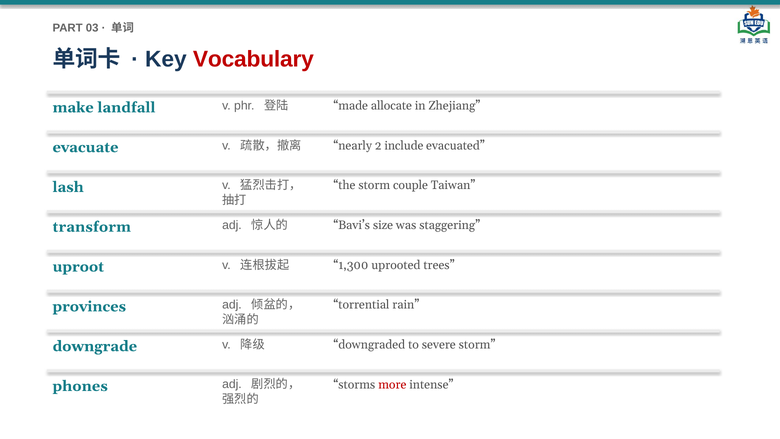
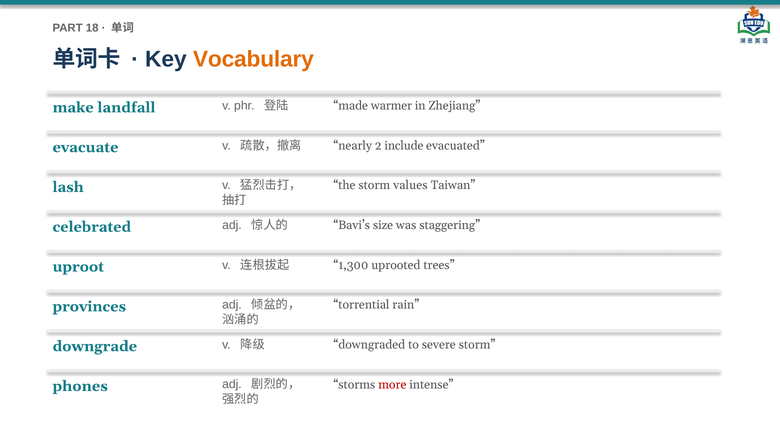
03: 03 -> 18
Vocabulary colour: red -> orange
allocate: allocate -> warmer
couple: couple -> values
transform: transform -> celebrated
